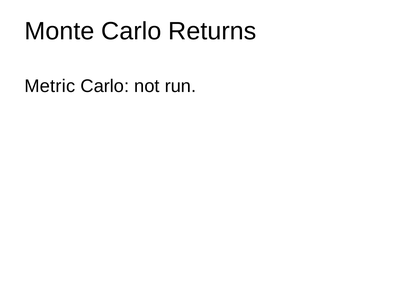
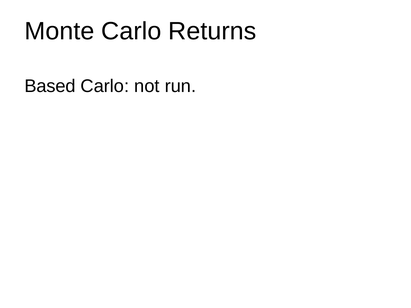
Metric: Metric -> Based
